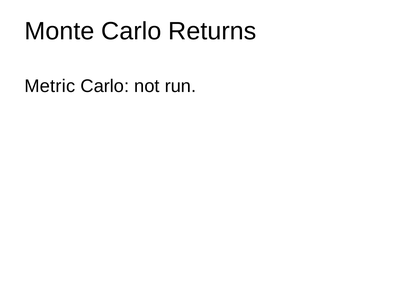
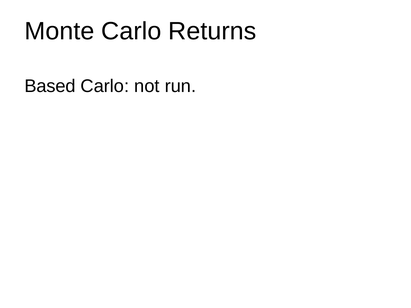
Metric: Metric -> Based
